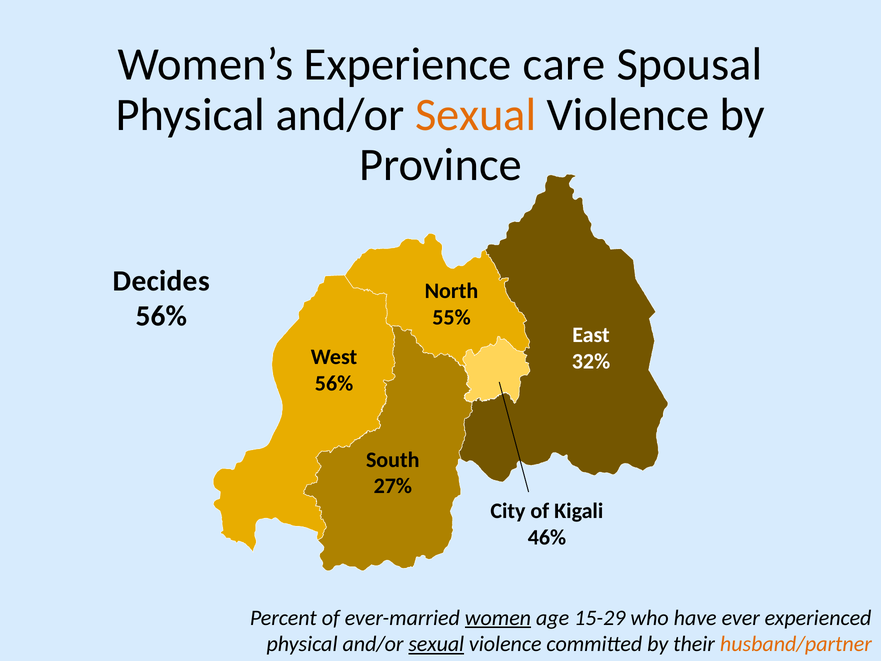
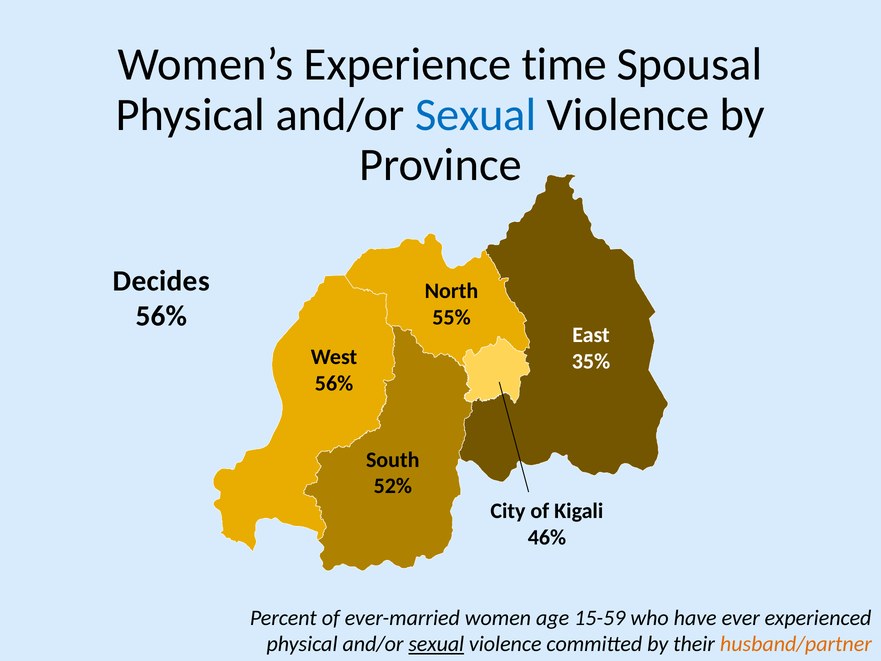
care: care -> time
Sexual at (476, 115) colour: orange -> blue
32%: 32% -> 35%
27%: 27% -> 52%
women underline: present -> none
15-29: 15-29 -> 15-59
